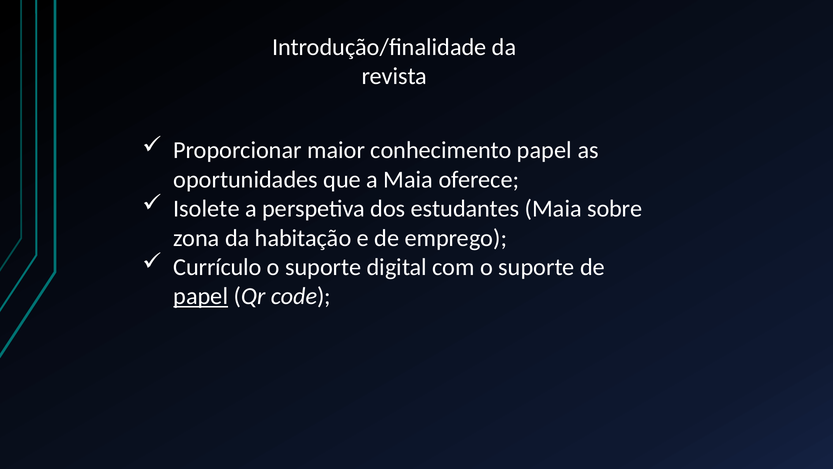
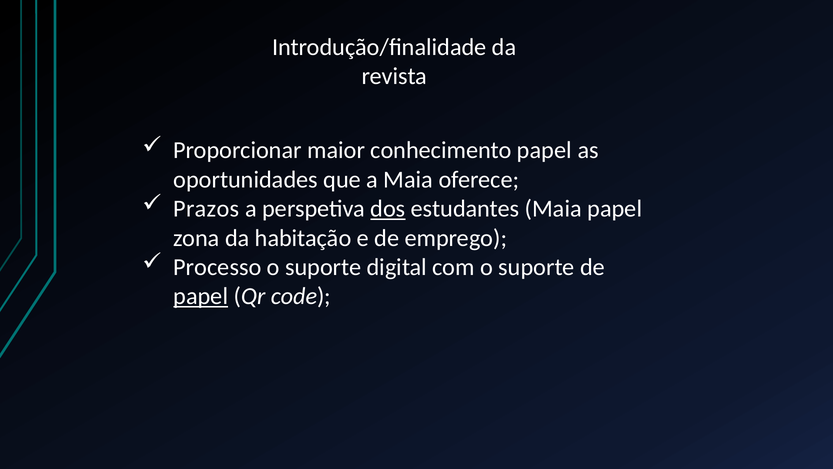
Isolete: Isolete -> Prazos
dos underline: none -> present
Maia sobre: sobre -> papel
Currículo: Currículo -> Processo
